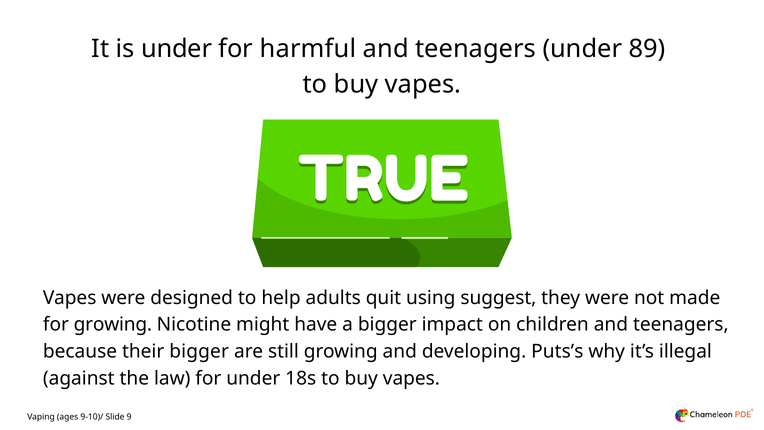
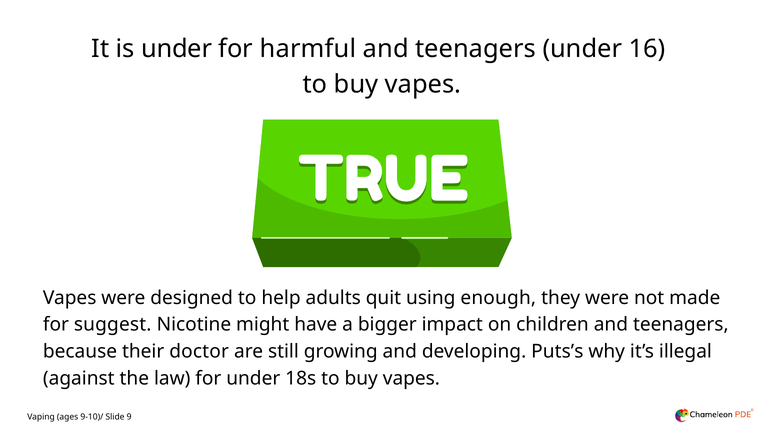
89: 89 -> 16
suggest: suggest -> enough
for growing: growing -> suggest
their bigger: bigger -> doctor
